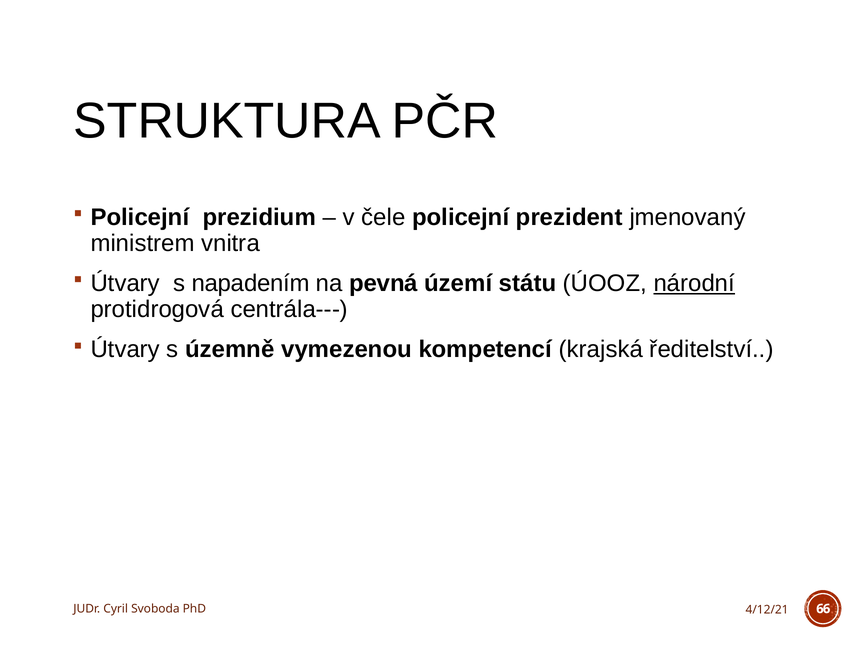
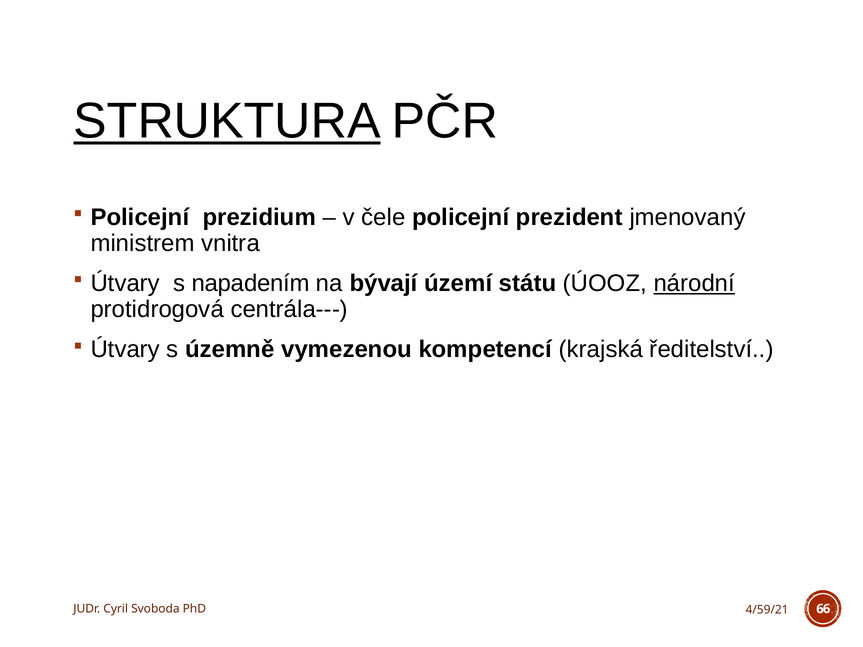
STRUKTURA underline: none -> present
pevná: pevná -> bývají
4/12/21: 4/12/21 -> 4/59/21
